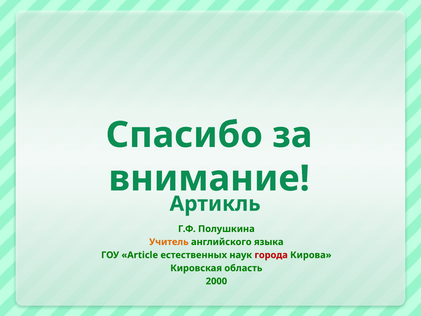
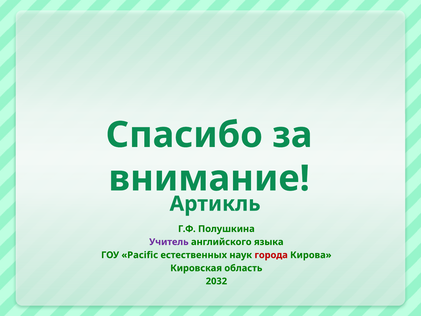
Учитель colour: orange -> purple
Article: Article -> Pacific
2000: 2000 -> 2032
